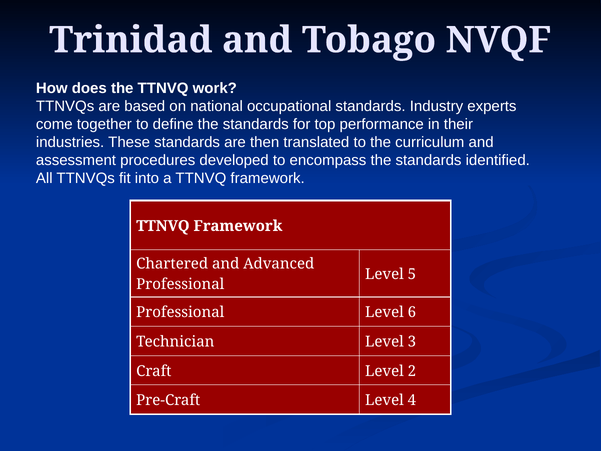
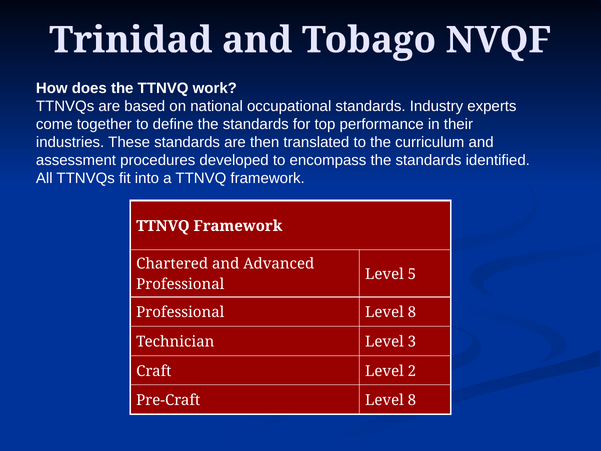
Professional Level 6: 6 -> 8
Pre-Craft Level 4: 4 -> 8
